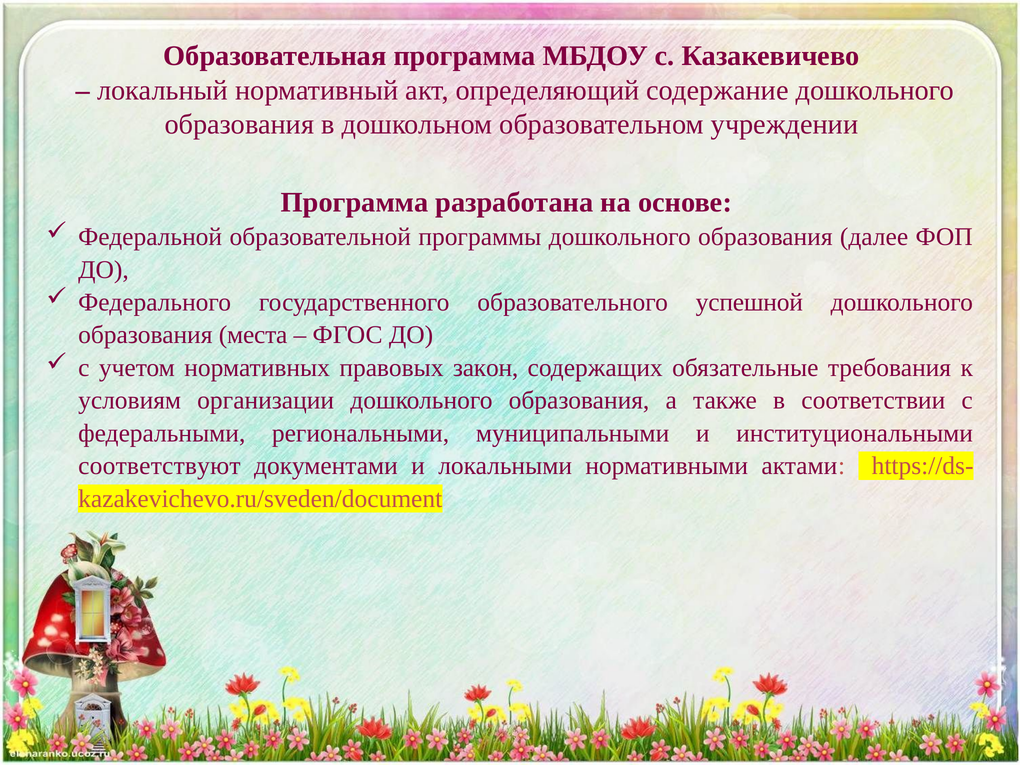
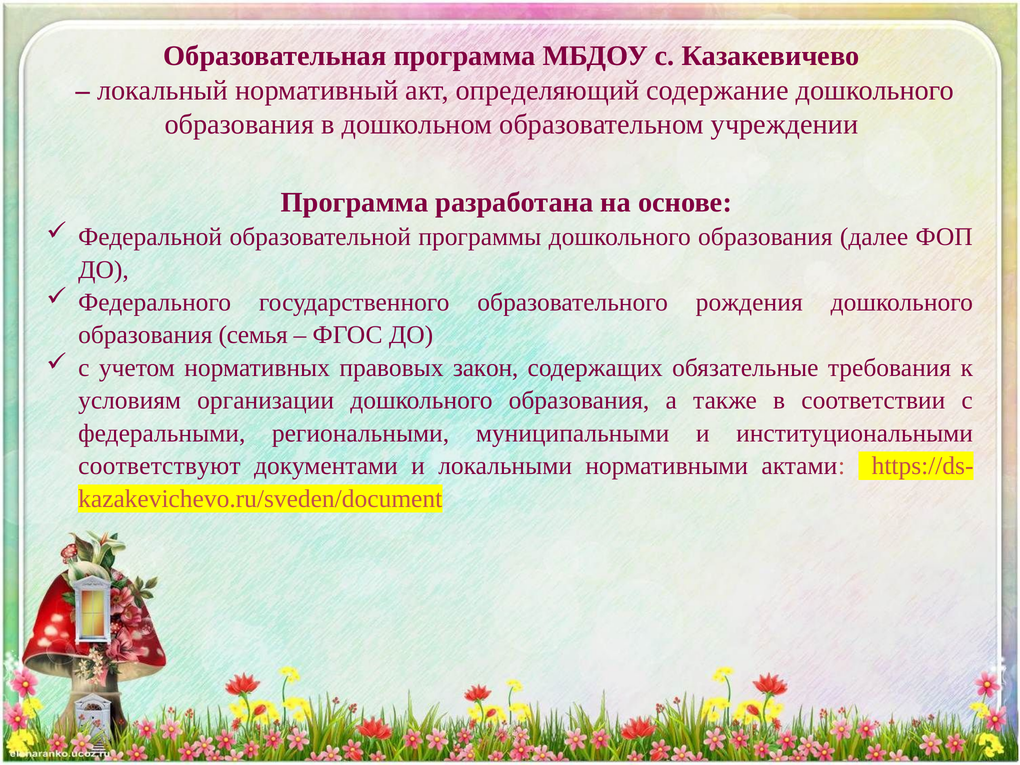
успешной: успешной -> рождения
места: места -> семья
